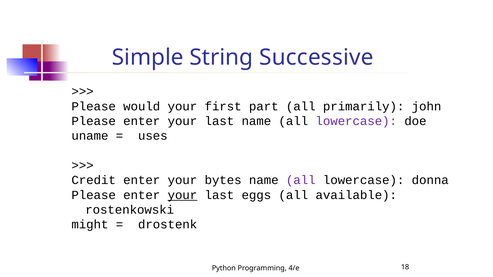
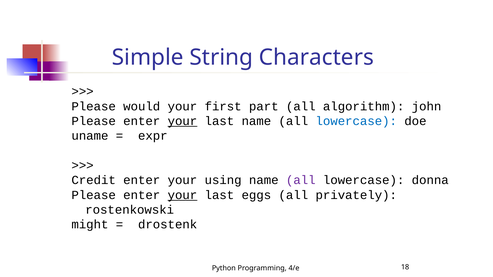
Successive: Successive -> Characters
primarily: primarily -> algorithm
your at (182, 121) underline: none -> present
lowercase at (356, 121) colour: purple -> blue
uses: uses -> expr
bytes: bytes -> using
available: available -> privately
